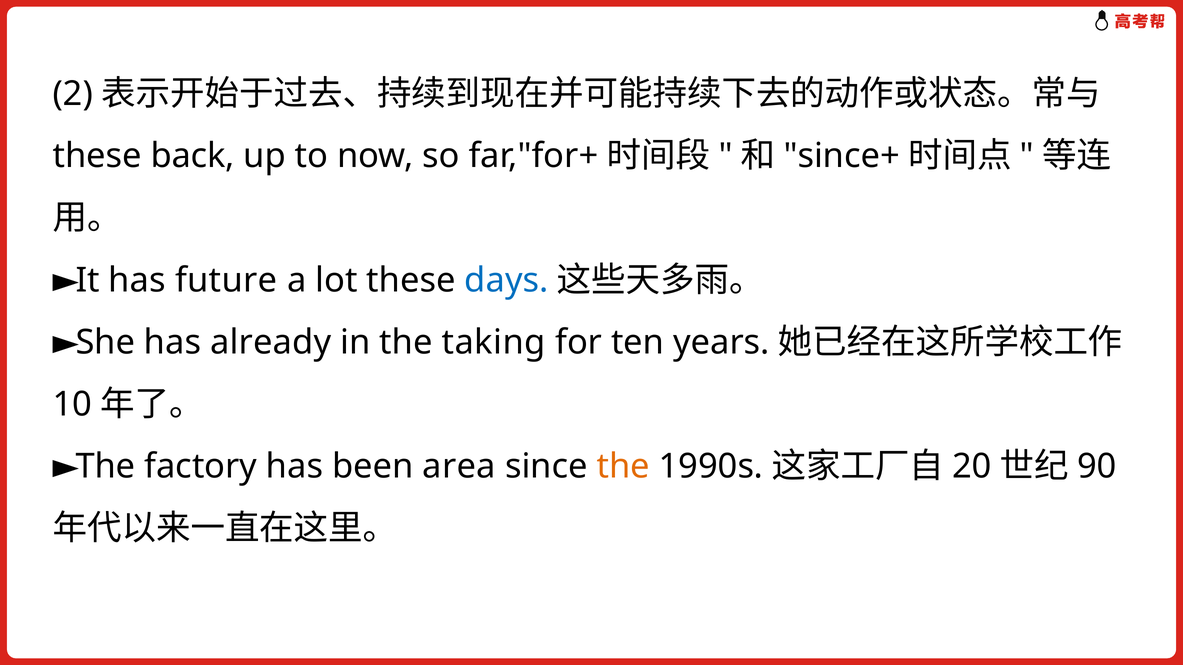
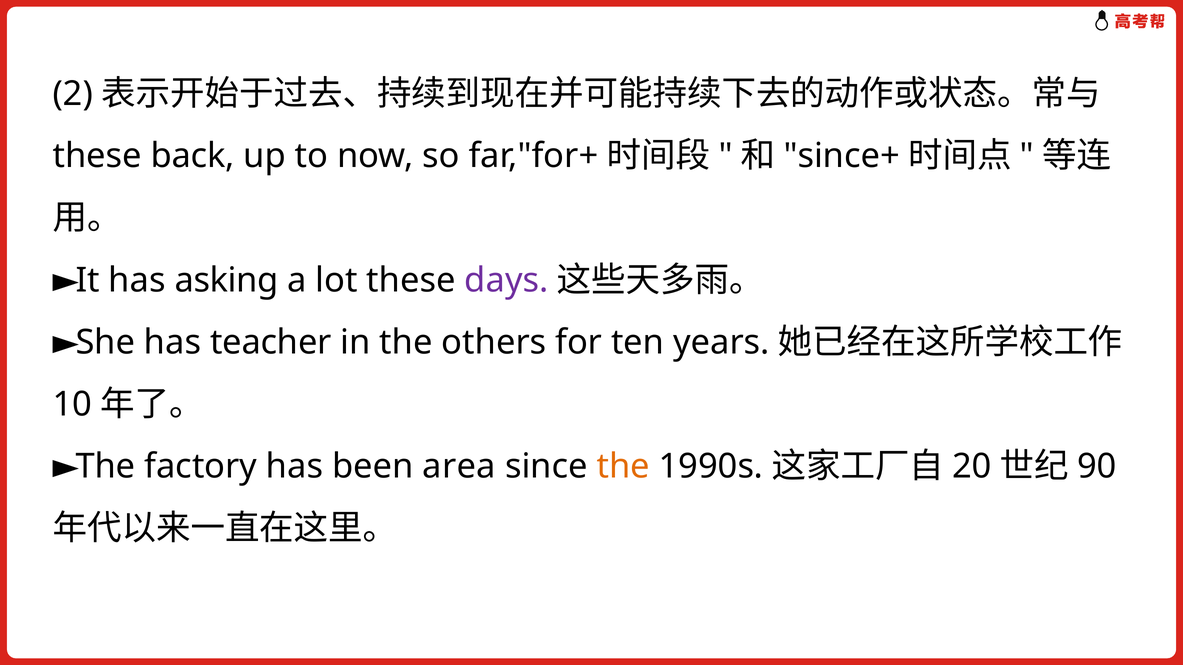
future: future -> asking
days colour: blue -> purple
already: already -> teacher
taking: taking -> others
